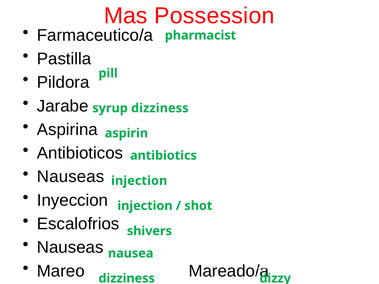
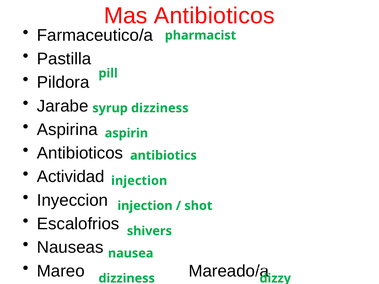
Mas Possession: Possession -> Antibioticos
Nauseas at (71, 177): Nauseas -> Actividad
